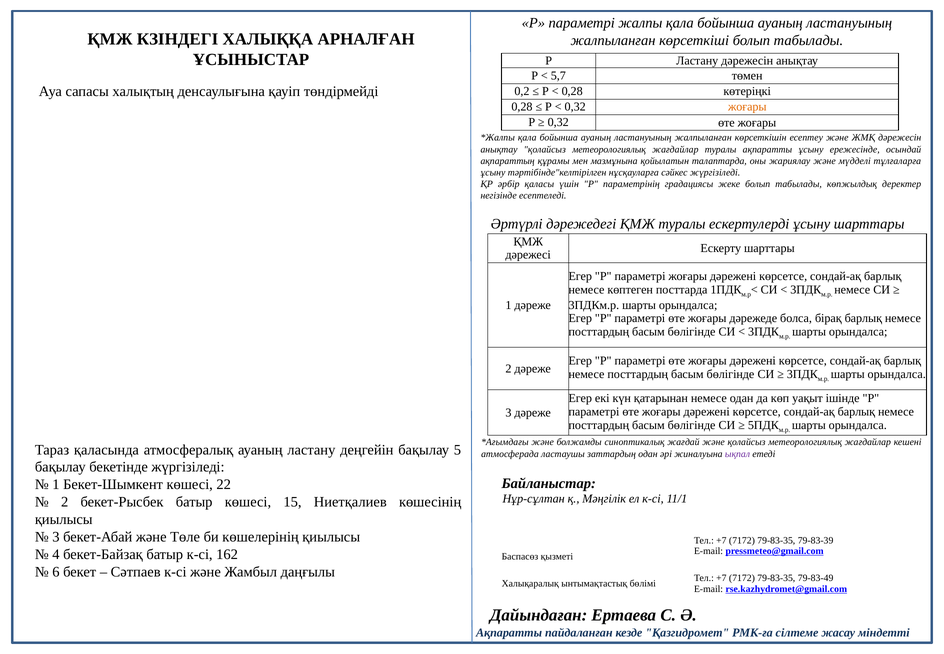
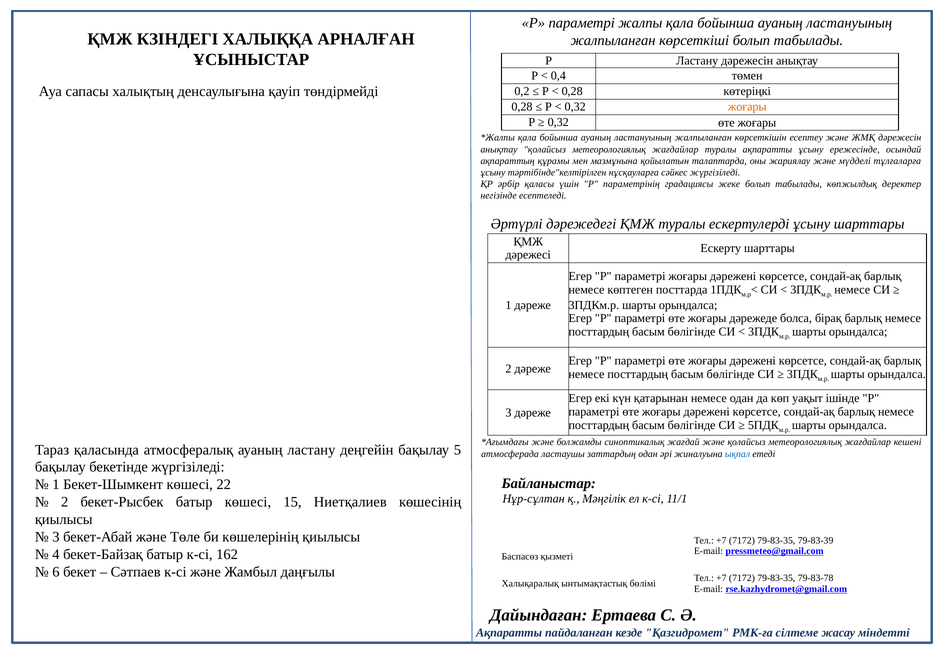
5,7: 5,7 -> 0,4
ықпал colour: purple -> blue
79-83-49: 79-83-49 -> 79-83-78
